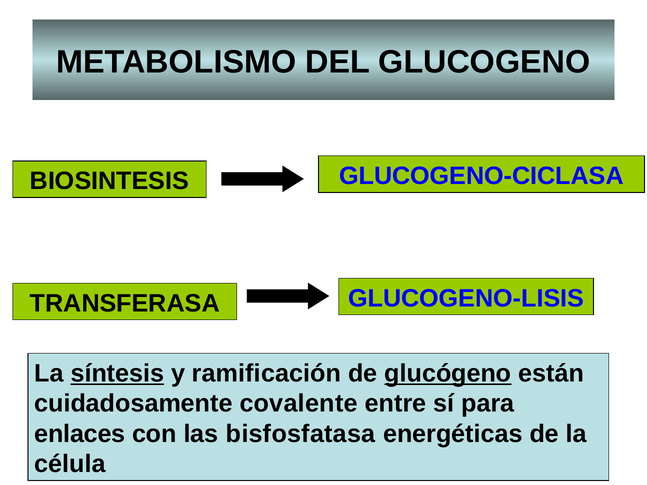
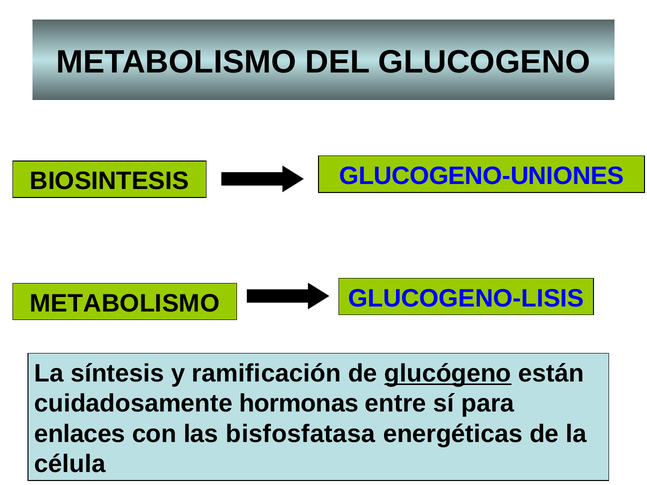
GLUCOGENO-CICLASA: GLUCOGENO-CICLASA -> GLUCOGENO-UNIONES
TRANSFERASA at (125, 303): TRANSFERASA -> METABOLISMO
síntesis underline: present -> none
covalente: covalente -> hormonas
